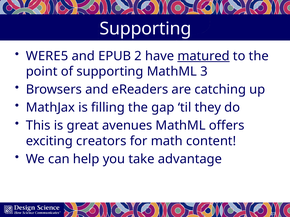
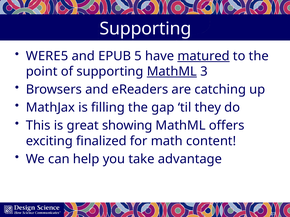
2: 2 -> 5
MathML at (172, 72) underline: none -> present
avenues: avenues -> showing
creators: creators -> finalized
